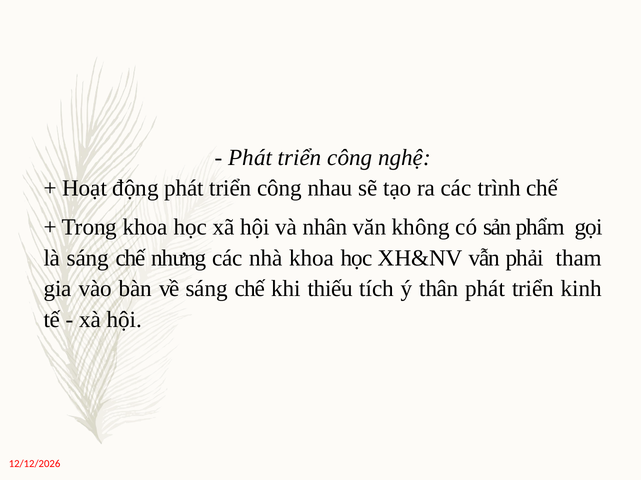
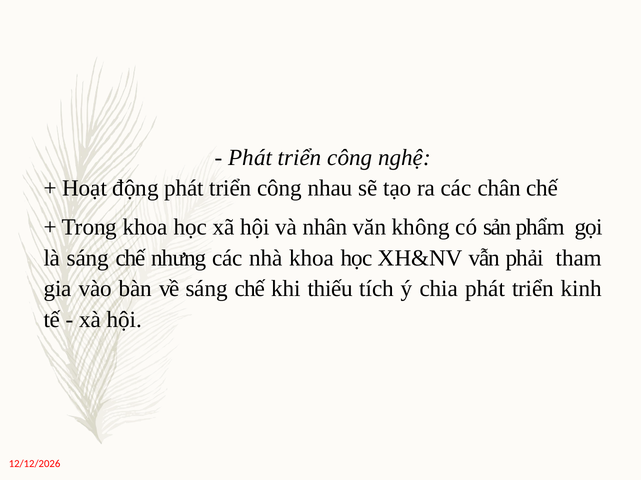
trình: trình -> chân
thân: thân -> chia
